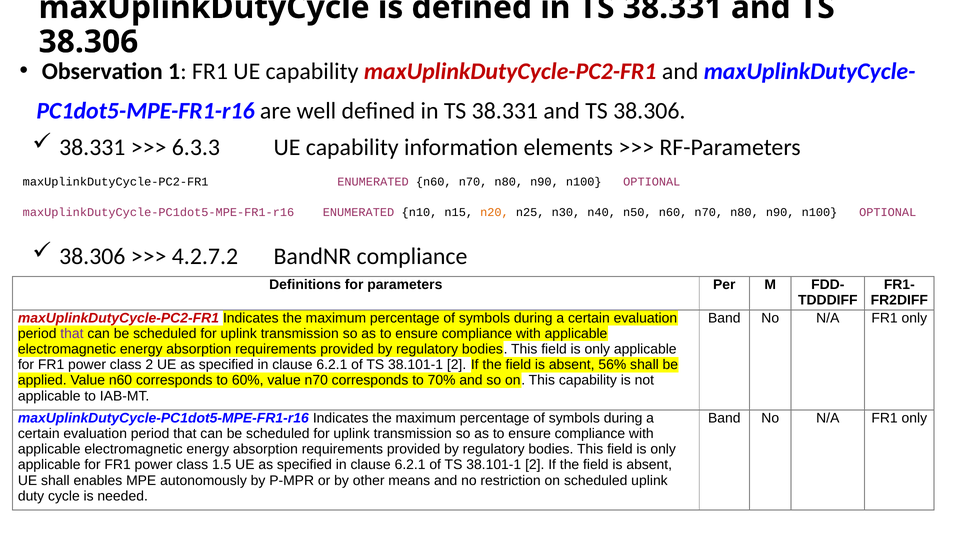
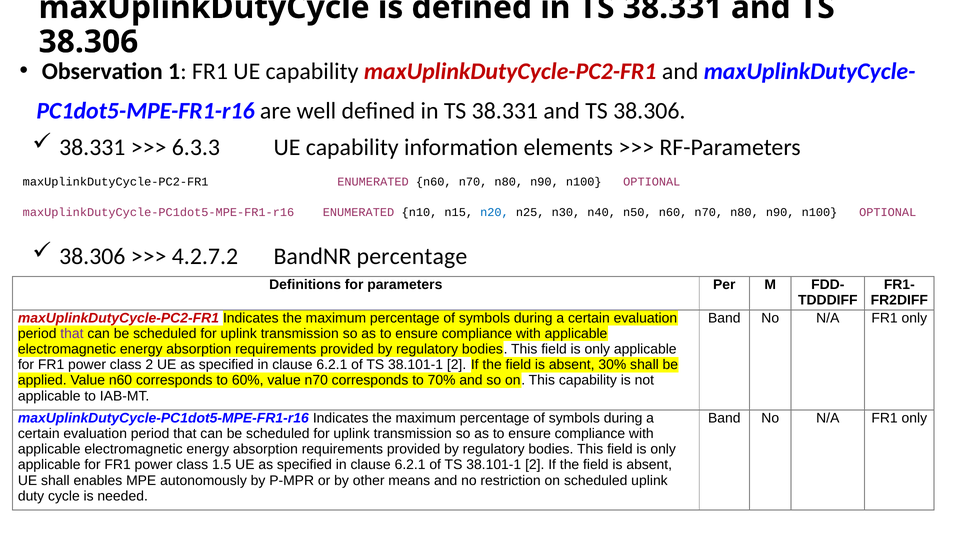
n20 colour: orange -> blue
BandNR compliance: compliance -> percentage
56%: 56% -> 30%
